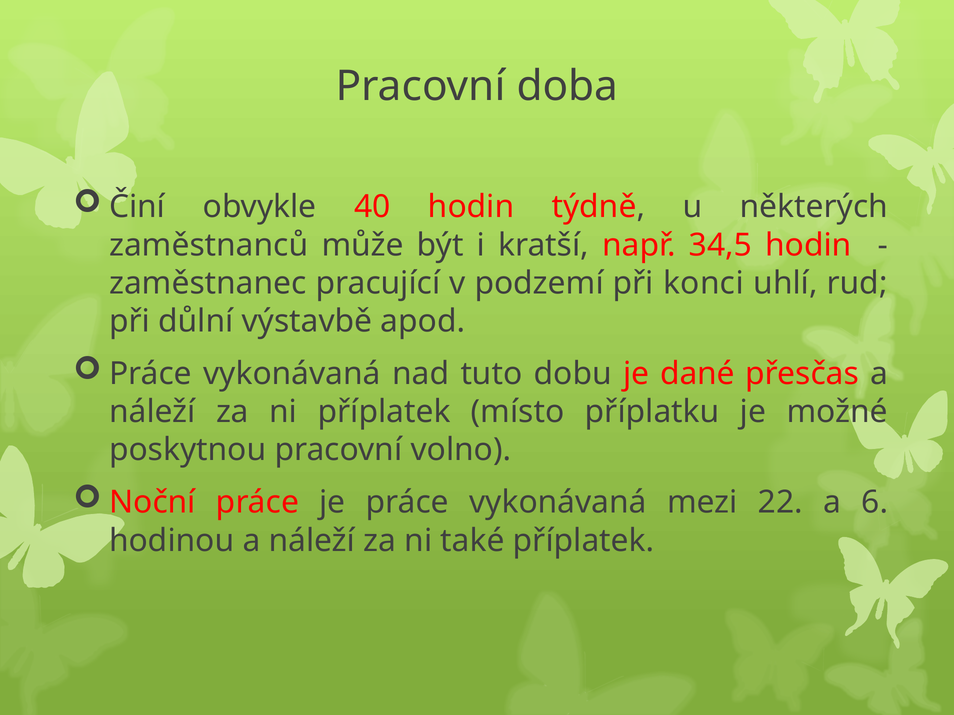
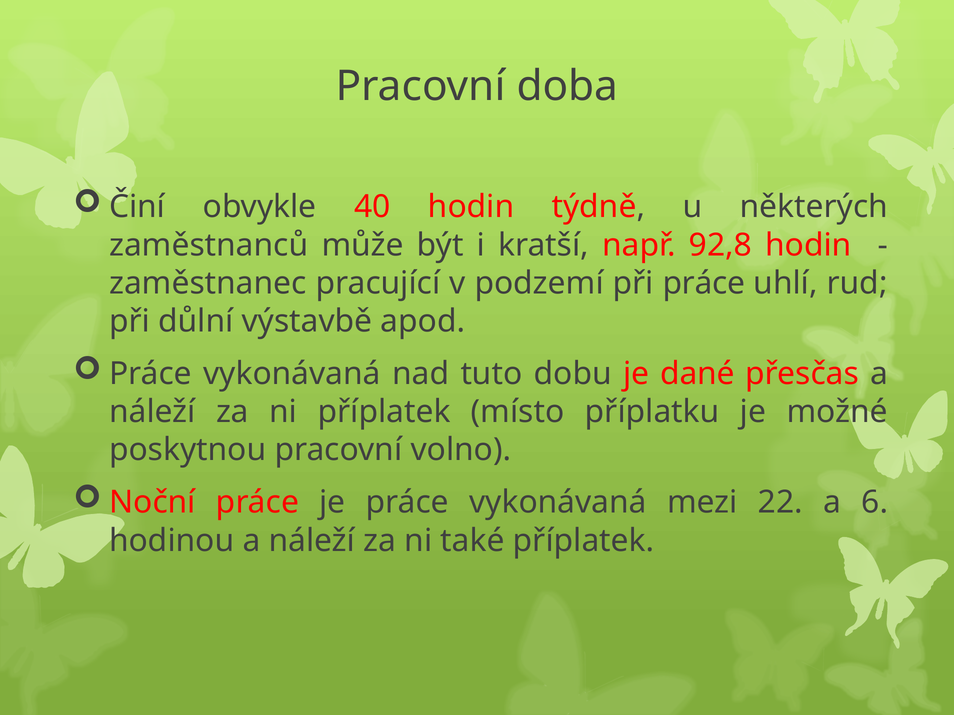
34,5: 34,5 -> 92,8
při konci: konci -> práce
